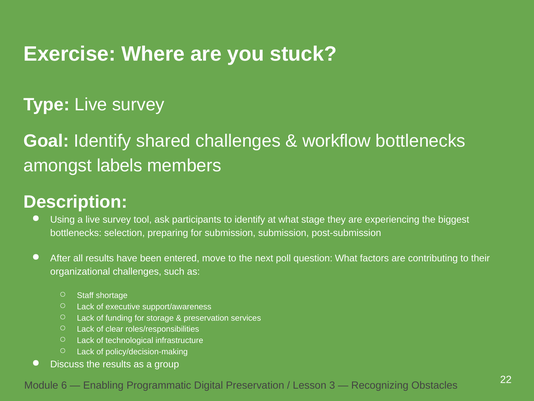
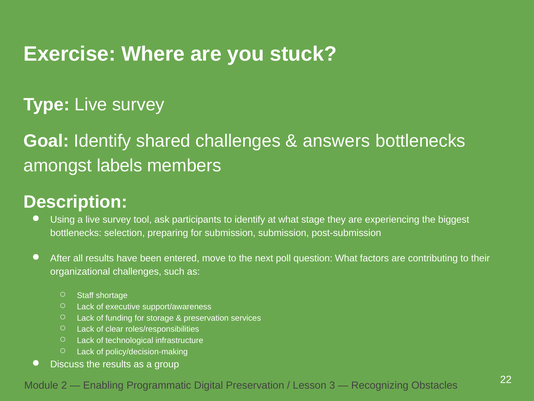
workflow: workflow -> answers
6: 6 -> 2
